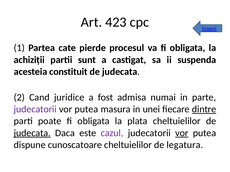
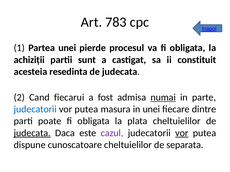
423: 423 -> 783
Partea cate: cate -> unei
suspenda: suspenda -> constituit
constituit: constituit -> resedinta
juridice: juridice -> fiecarui
numai underline: none -> present
judecatorii at (35, 110) colour: purple -> blue
dintre underline: present -> none
legatura: legatura -> separata
